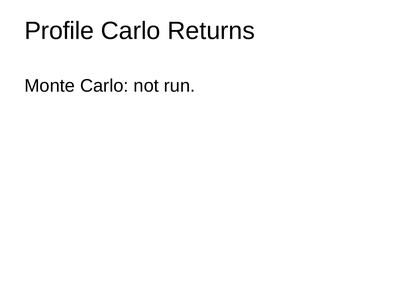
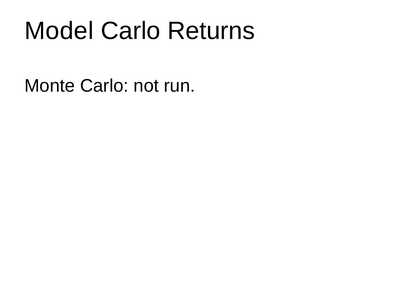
Profile: Profile -> Model
